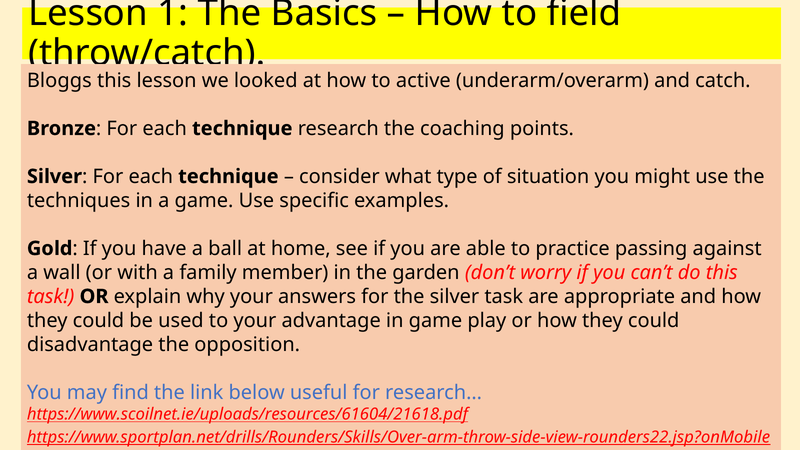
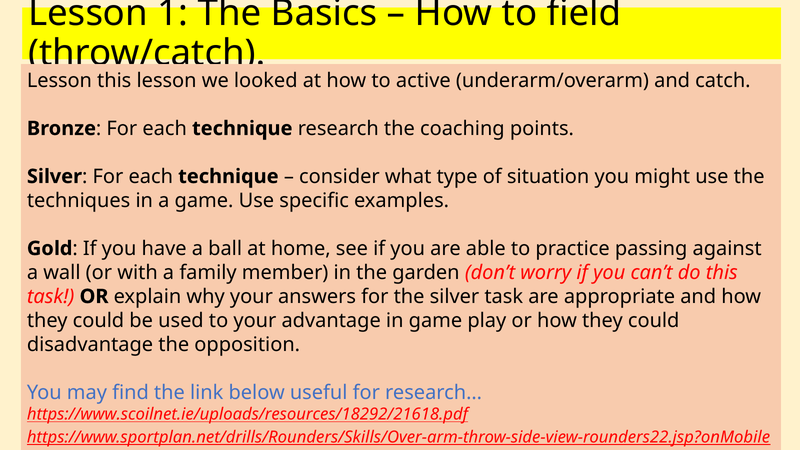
Bloggs at (59, 80): Bloggs -> Lesson
https://www.scoilnet.ie/uploads/resources/61604/21618.pdf: https://www.scoilnet.ie/uploads/resources/61604/21618.pdf -> https://www.scoilnet.ie/uploads/resources/18292/21618.pdf
